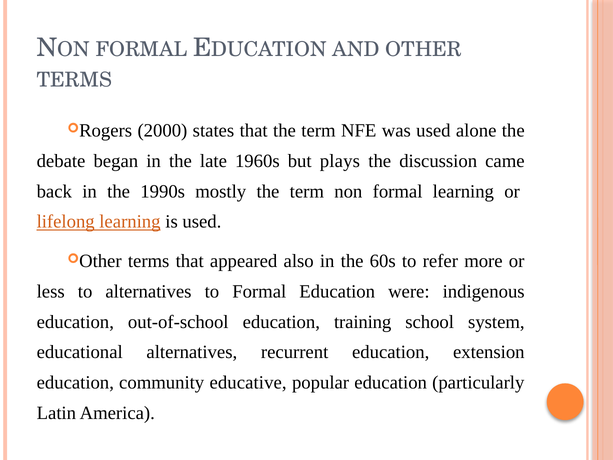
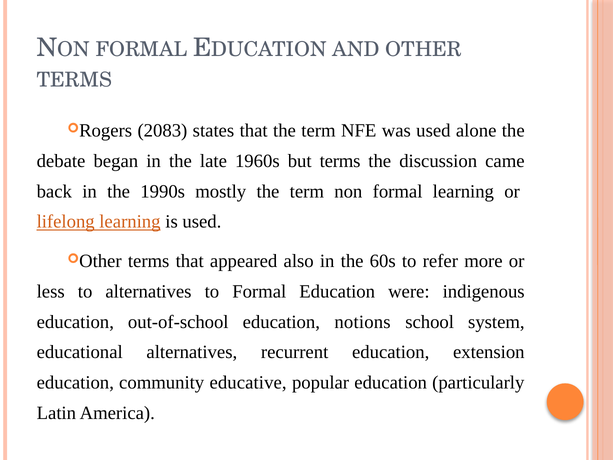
2000: 2000 -> 2083
but plays: plays -> terms
training: training -> notions
